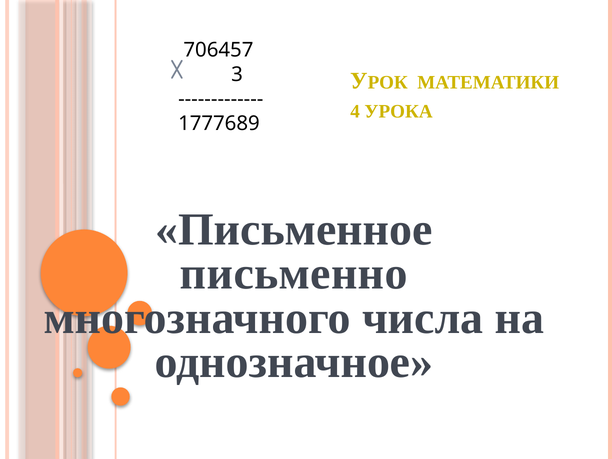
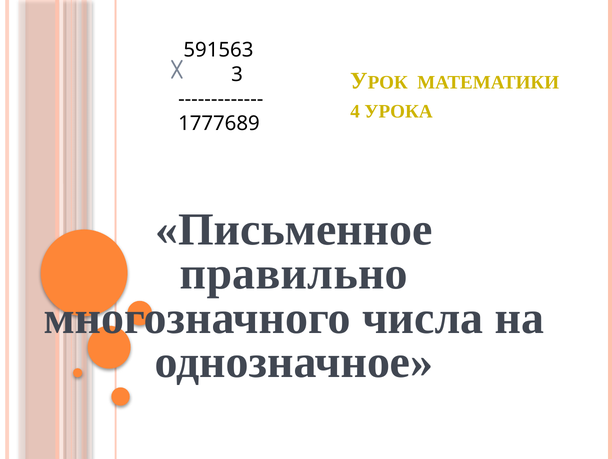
706457: 706457 -> 591563
письменно: письменно -> правильно
